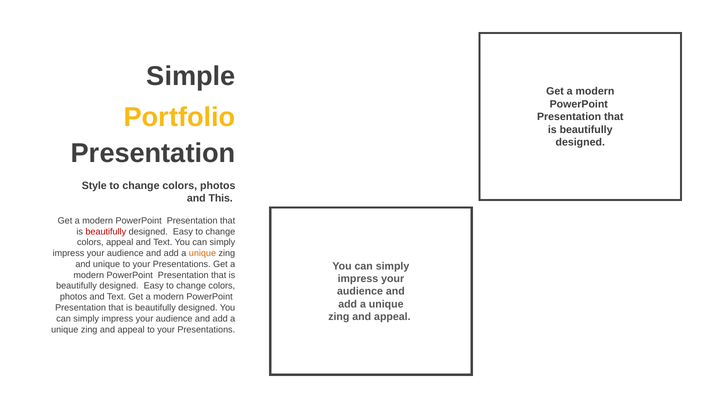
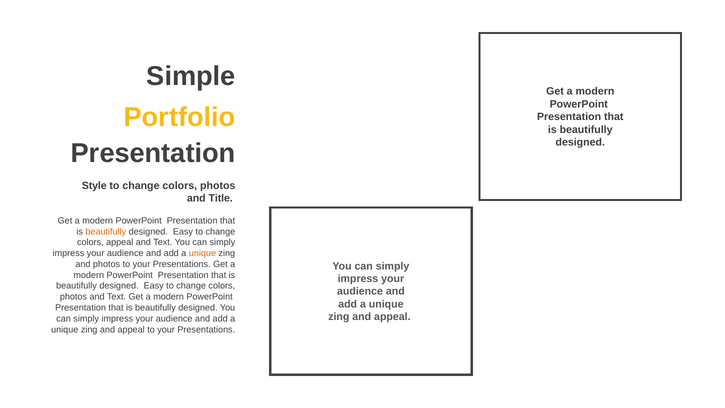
This: This -> Title
beautifully at (106, 231) colour: red -> orange
and unique: unique -> photos
